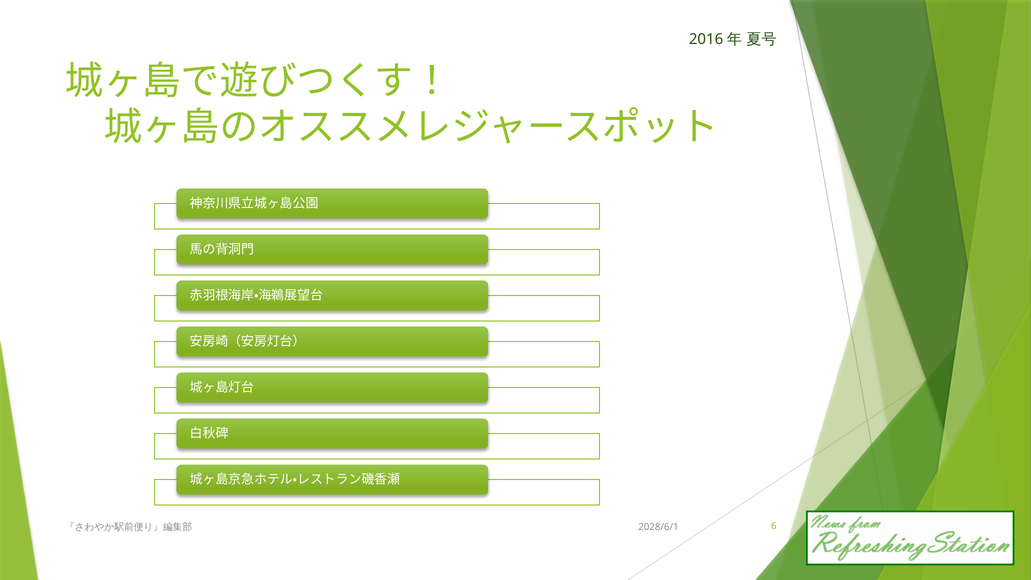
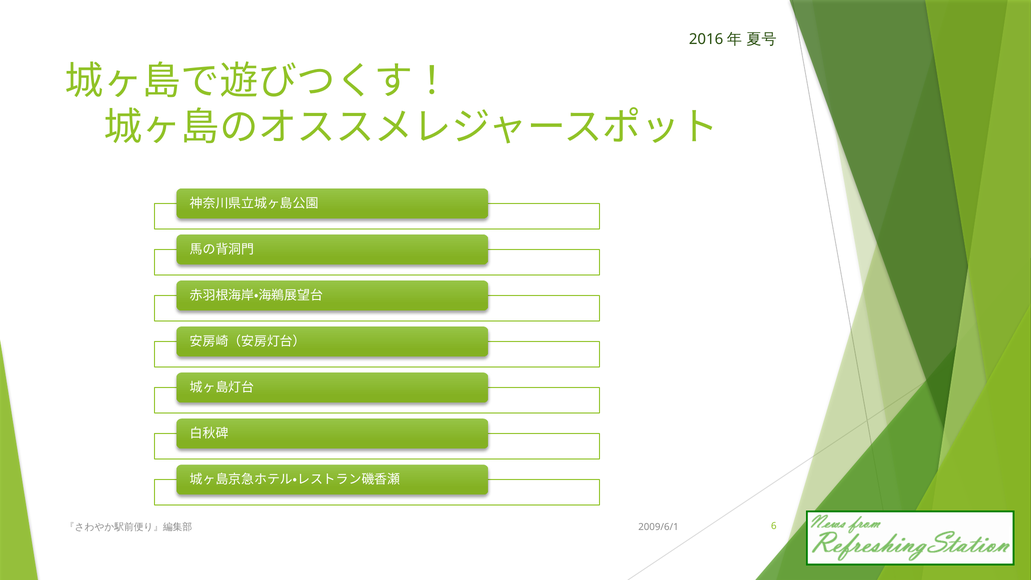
2028/6/1: 2028/6/1 -> 2009/6/1
